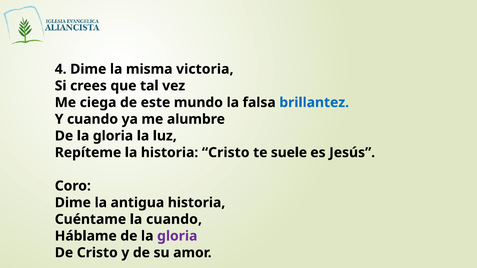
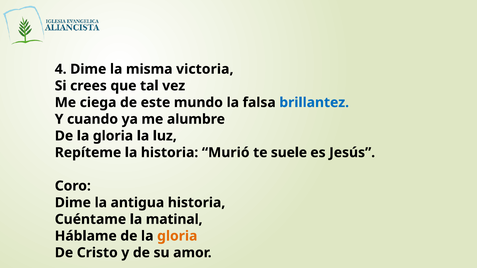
historia Cristo: Cristo -> Murió
la cuando: cuando -> matinal
gloria at (177, 236) colour: purple -> orange
